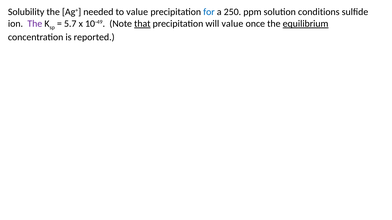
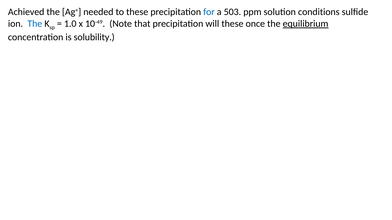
Solubility: Solubility -> Achieved
to value: value -> these
250: 250 -> 503
The at (35, 24) colour: purple -> blue
5.7: 5.7 -> 1.0
that underline: present -> none
will value: value -> these
reported: reported -> solubility
